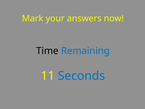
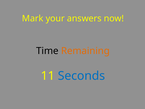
Remaining colour: blue -> orange
